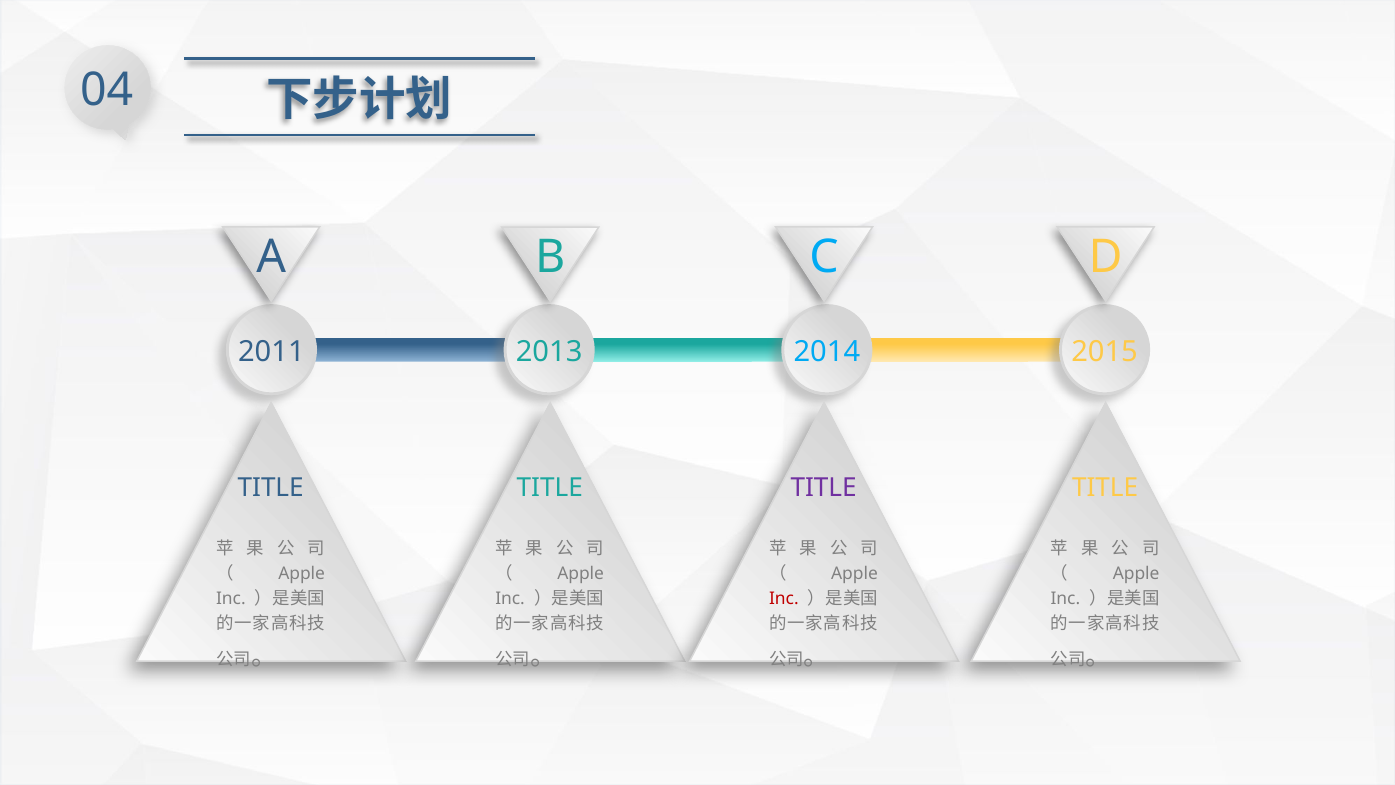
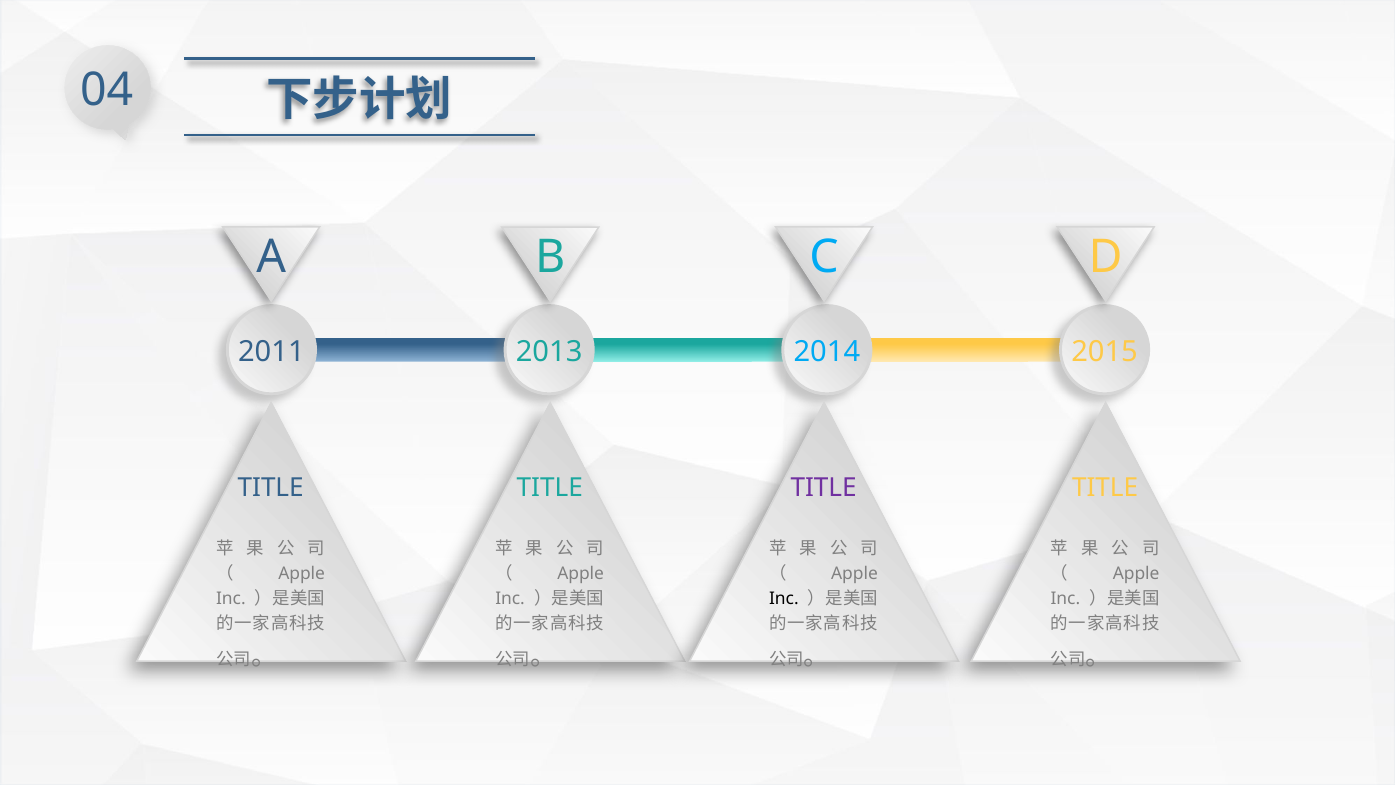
Inc at (784, 599) colour: red -> black
